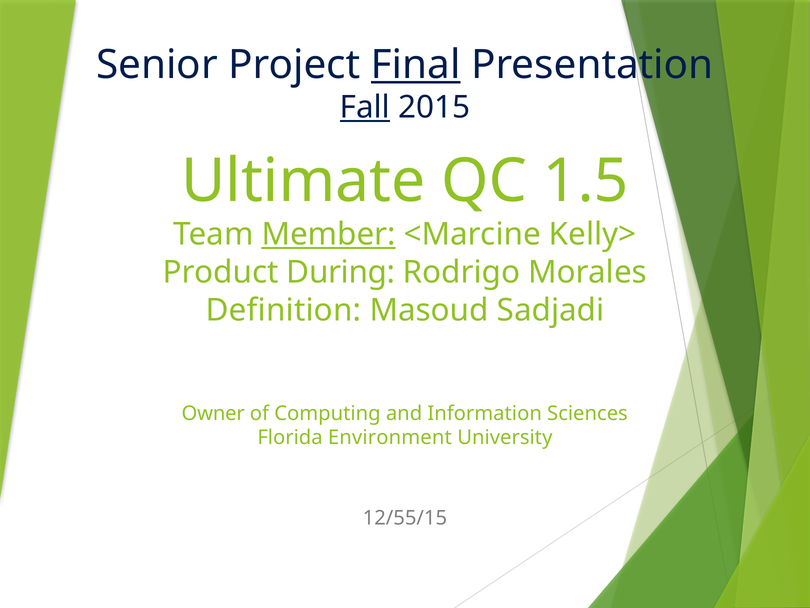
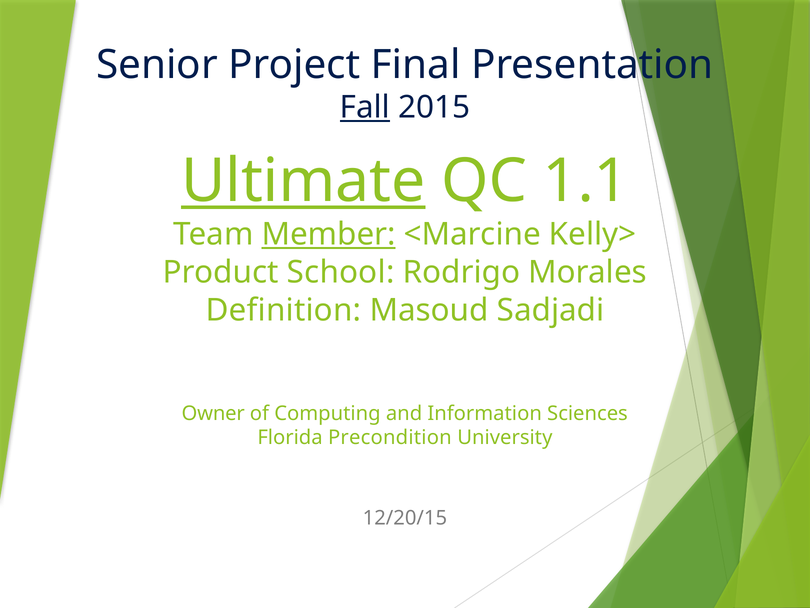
Final underline: present -> none
Ultimate underline: none -> present
1.5: 1.5 -> 1.1
During: During -> School
Environment: Environment -> Precondition
12/55/15: 12/55/15 -> 12/20/15
